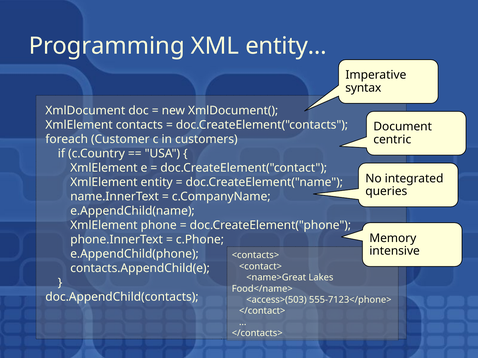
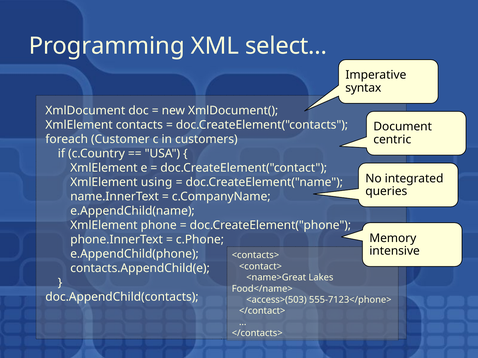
entity…: entity… -> select…
entity: entity -> using
